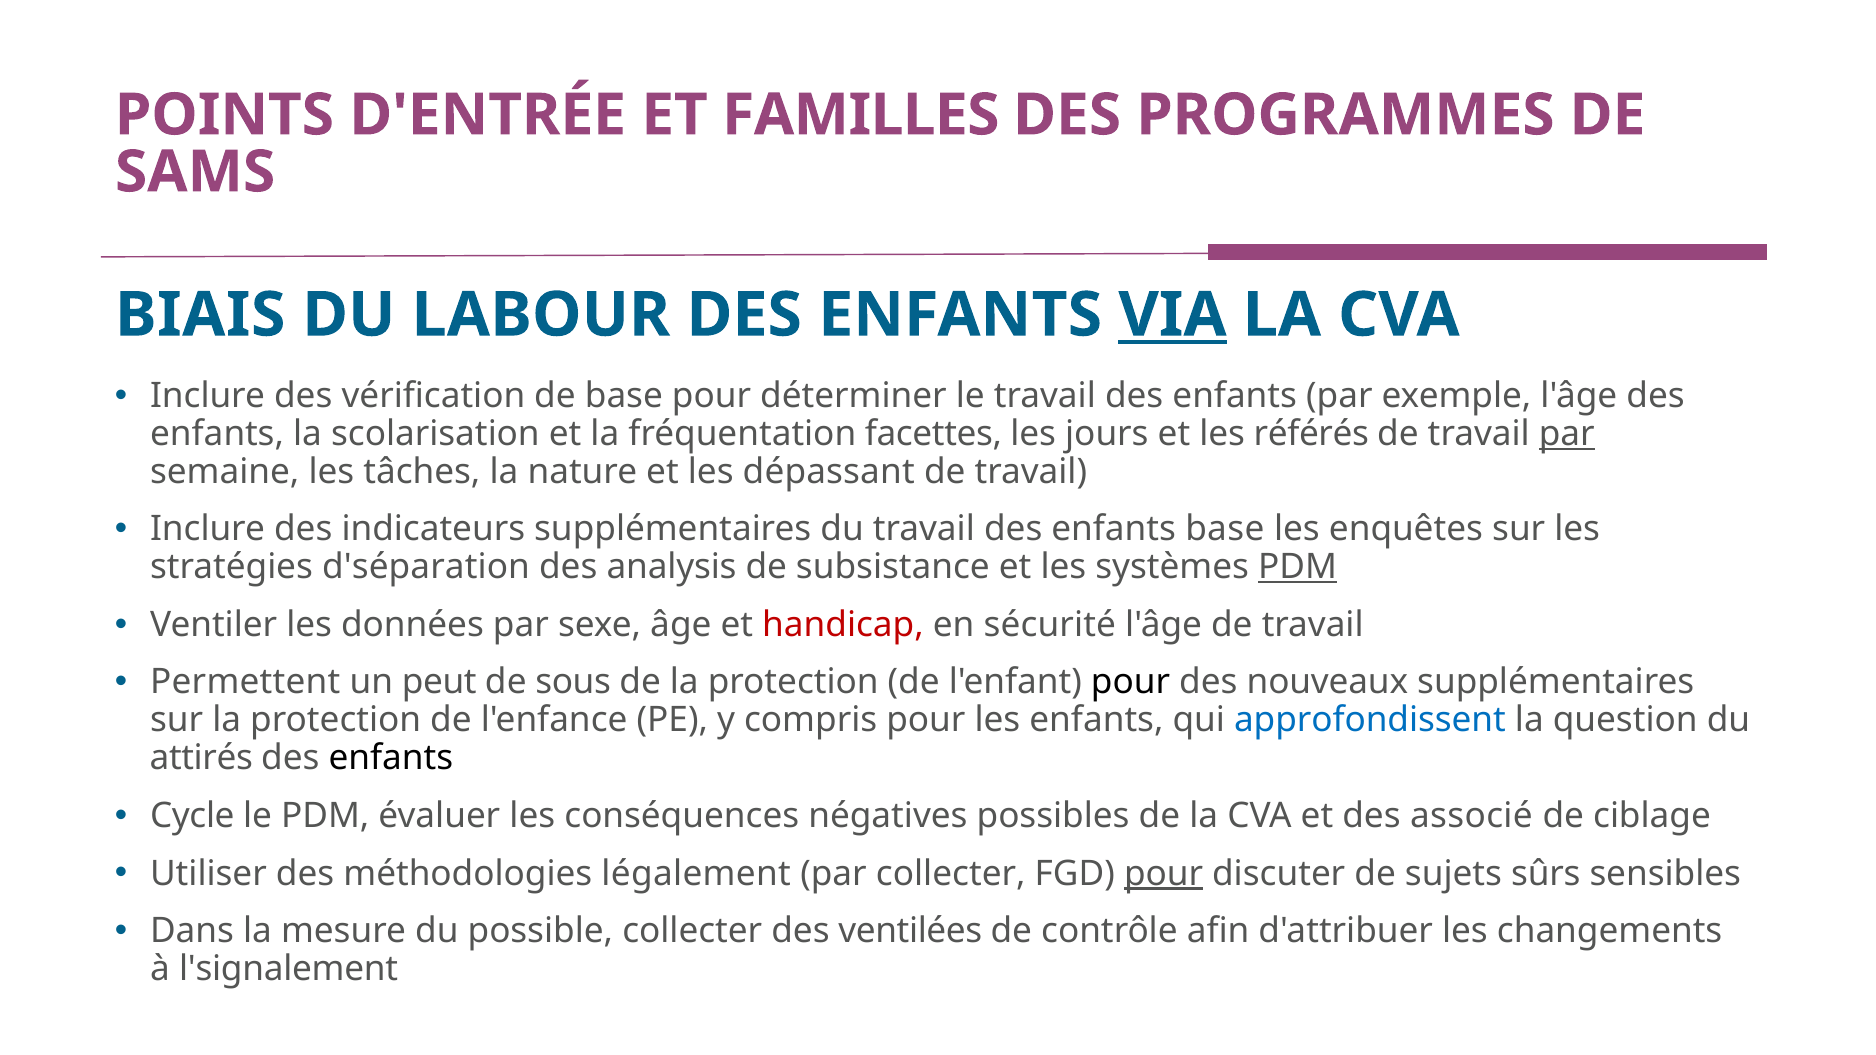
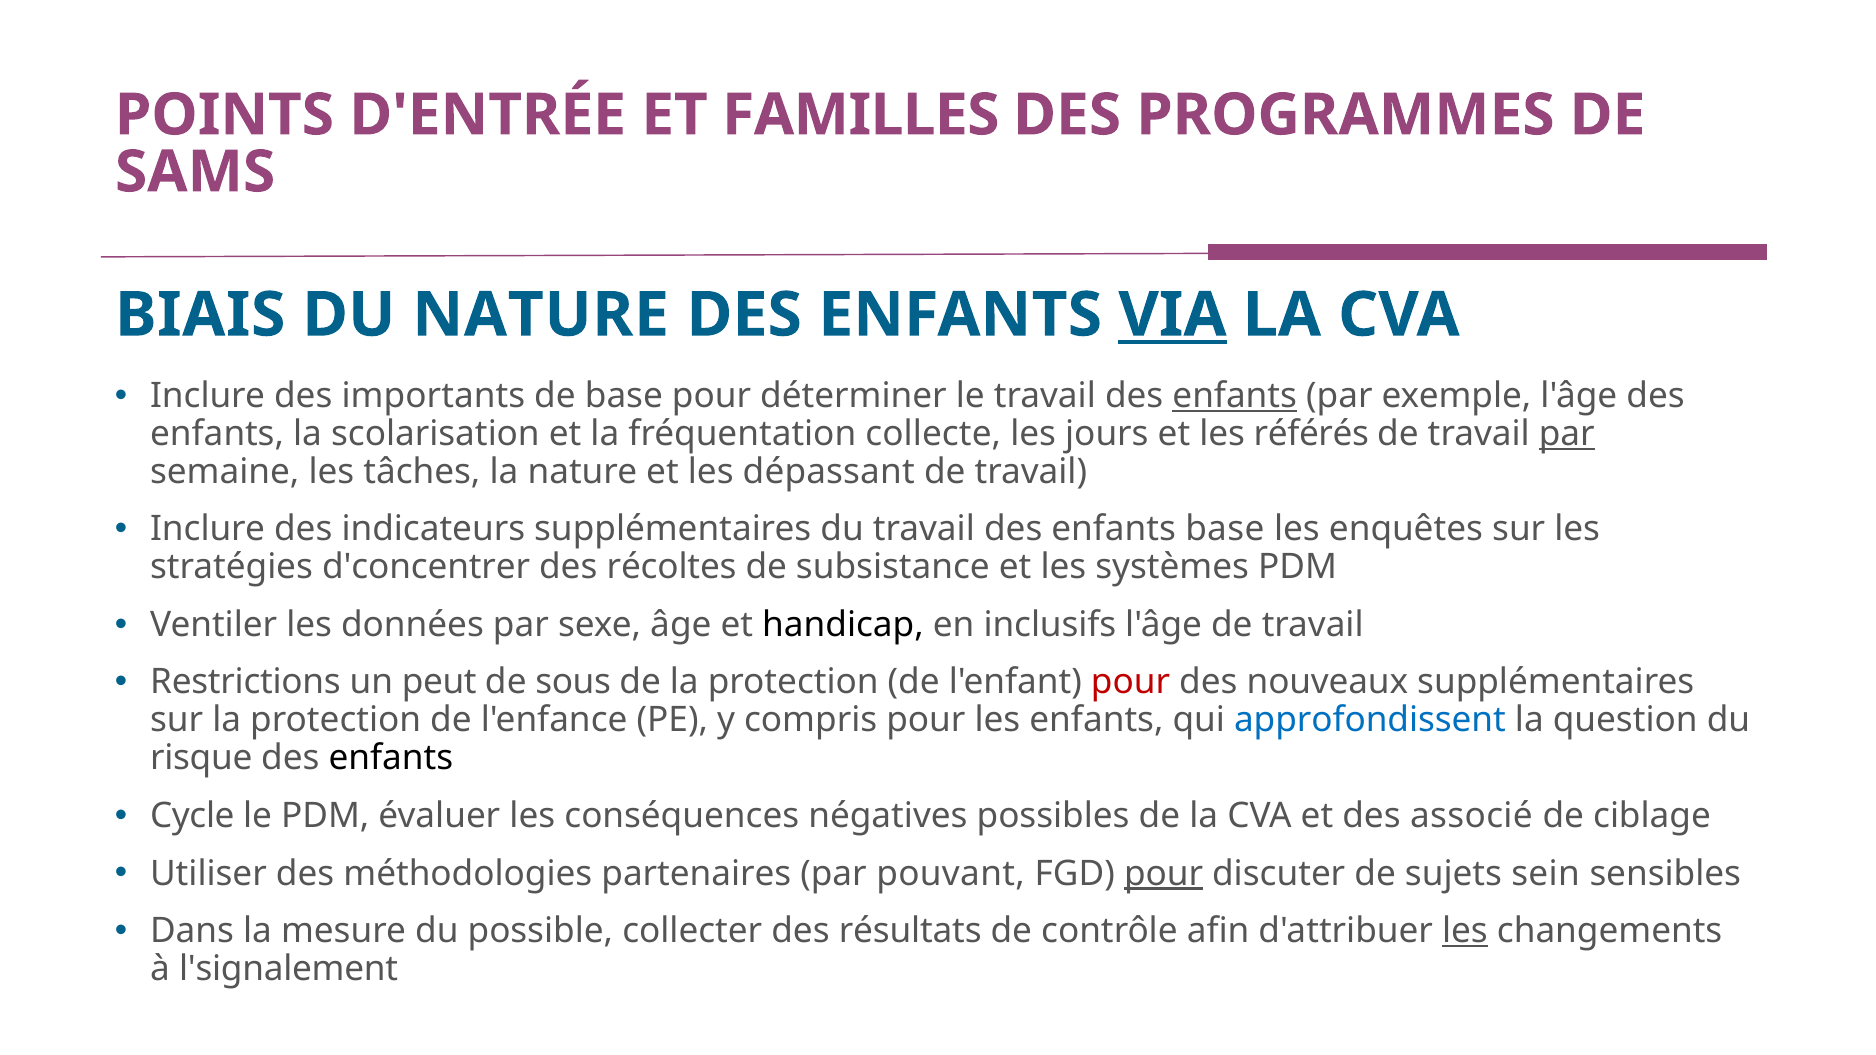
DU LABOUR: LABOUR -> NATURE
vérification: vérification -> importants
enfants at (1235, 396) underline: none -> present
facettes: facettes -> collecte
d'séparation: d'séparation -> d'concentrer
analysis: analysis -> récoltes
PDM at (1298, 567) underline: present -> none
handicap colour: red -> black
sécurité: sécurité -> inclusifs
Permettent: Permettent -> Restrictions
pour at (1131, 683) colour: black -> red
attirés: attirés -> risque
légalement: légalement -> partenaires
par collecter: collecter -> pouvant
sûrs: sûrs -> sein
ventilées: ventilées -> résultats
les at (1465, 931) underline: none -> present
